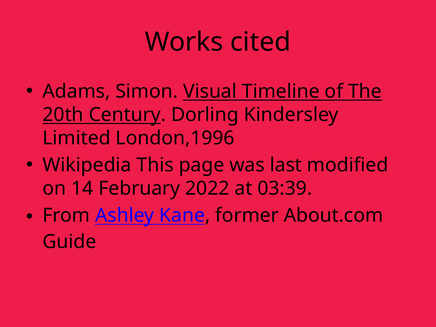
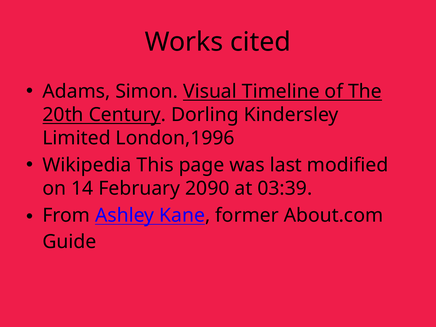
2022: 2022 -> 2090
